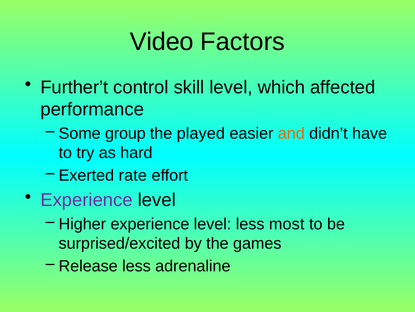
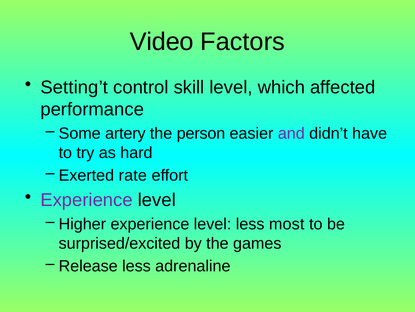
Further’t: Further’t -> Setting’t
group: group -> artery
played: played -> person
and colour: orange -> purple
